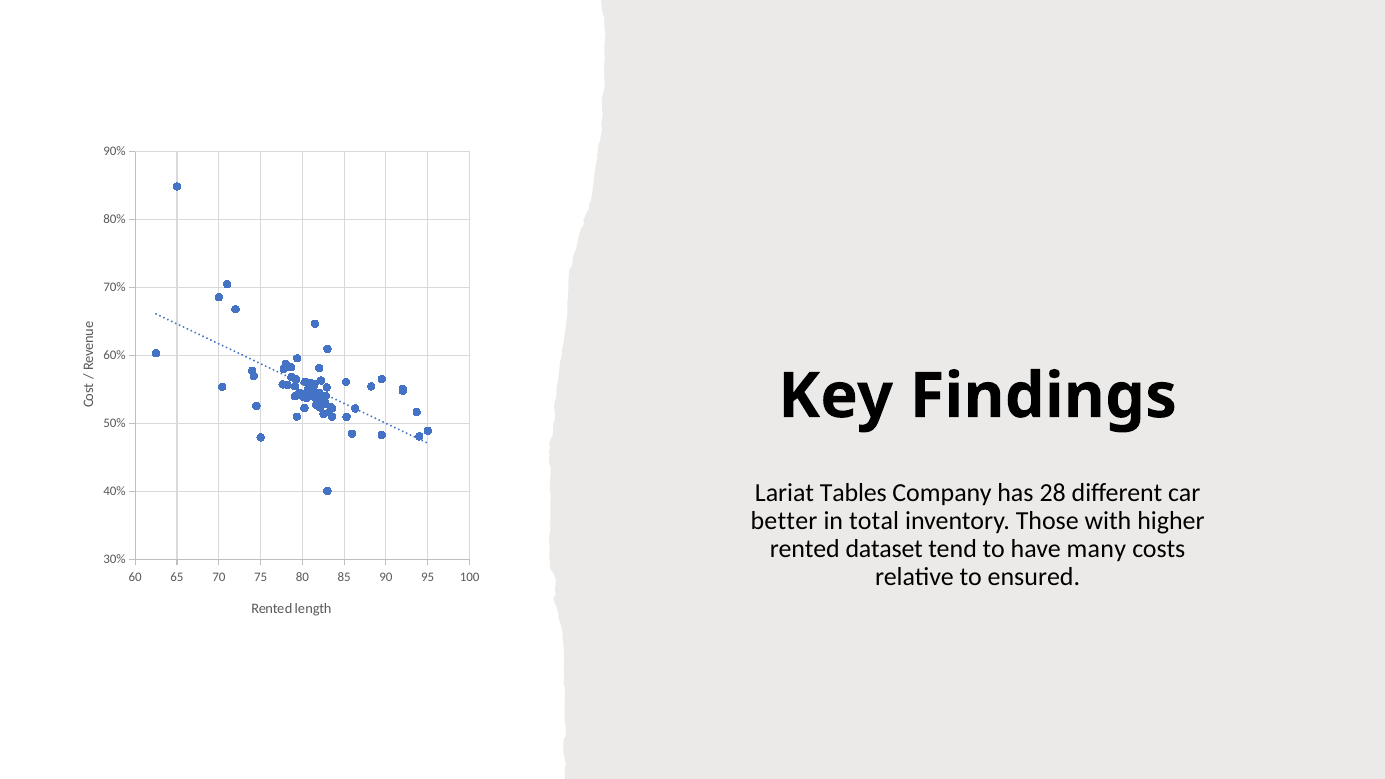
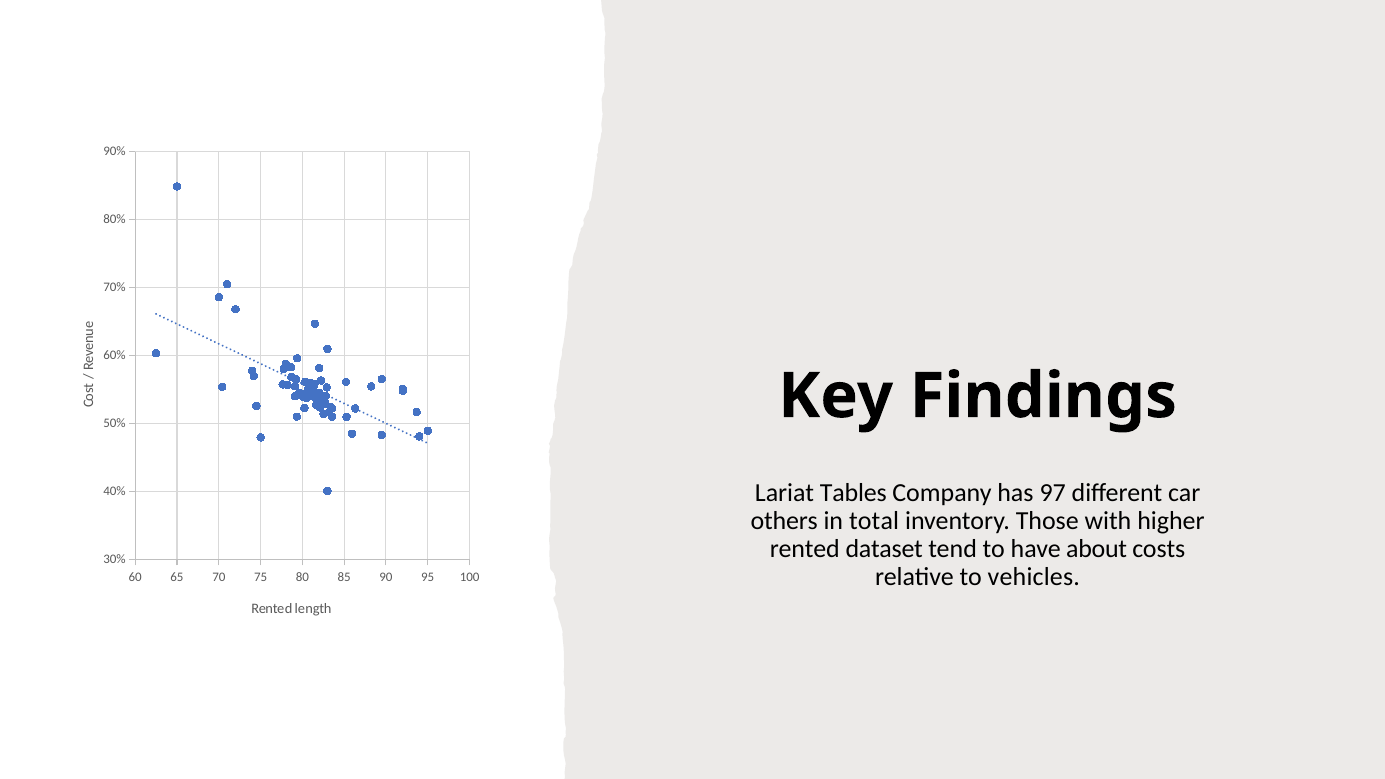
28: 28 -> 97
better: better -> others
many: many -> about
ensured: ensured -> vehicles
